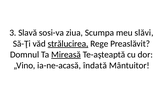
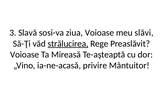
ziua Scumpa: Scumpa -> Voioase
Domnul at (25, 54): Domnul -> Voioase
Mireasă underline: present -> none
îndată: îndată -> privire
